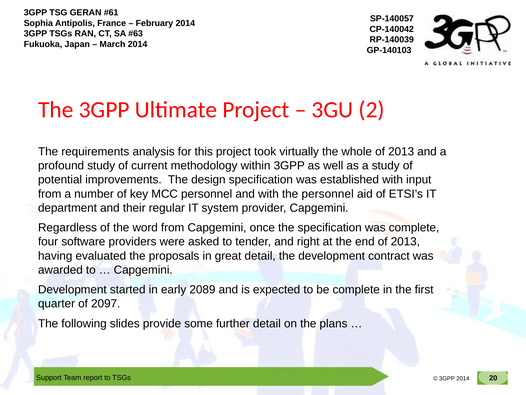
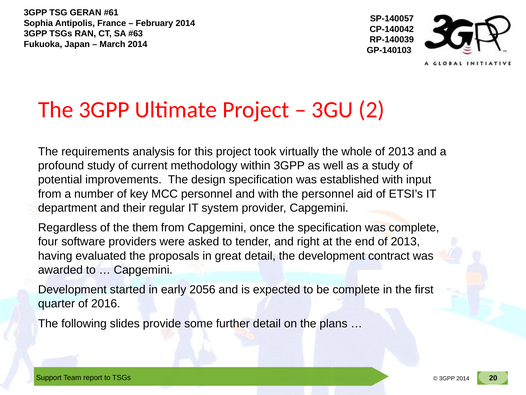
word: word -> them
2089: 2089 -> 2056
2097: 2097 -> 2016
